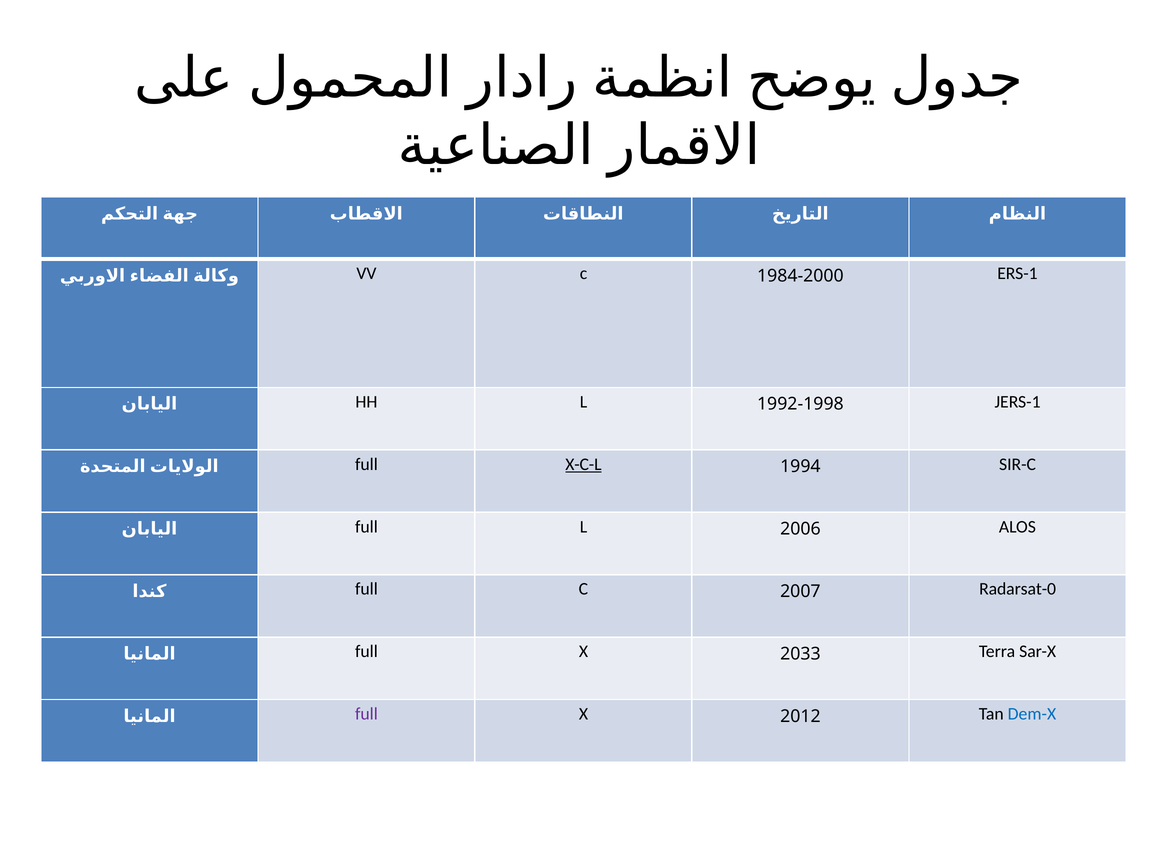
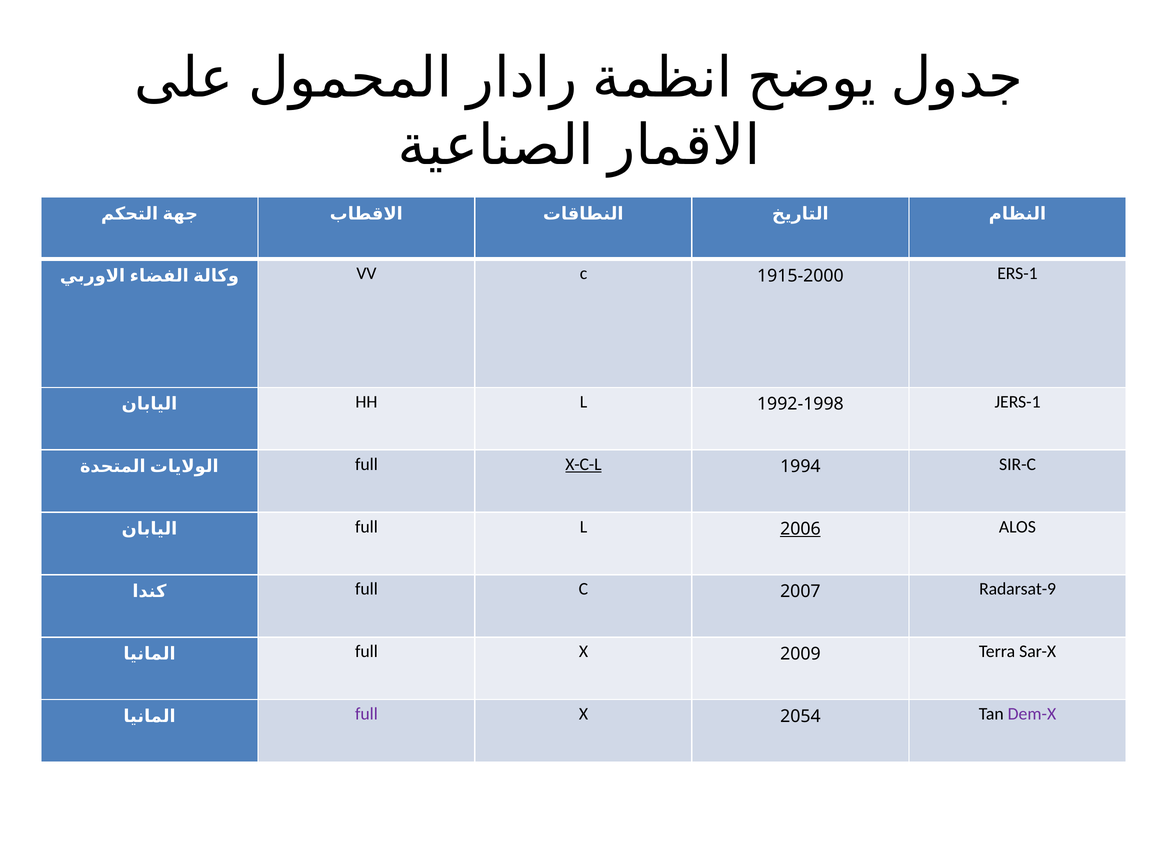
1984-2000: 1984-2000 -> 1915-2000
2006 underline: none -> present
Radarsat-0: Radarsat-0 -> Radarsat-9
2033: 2033 -> 2009
2012: 2012 -> 2054
Dem-X colour: blue -> purple
